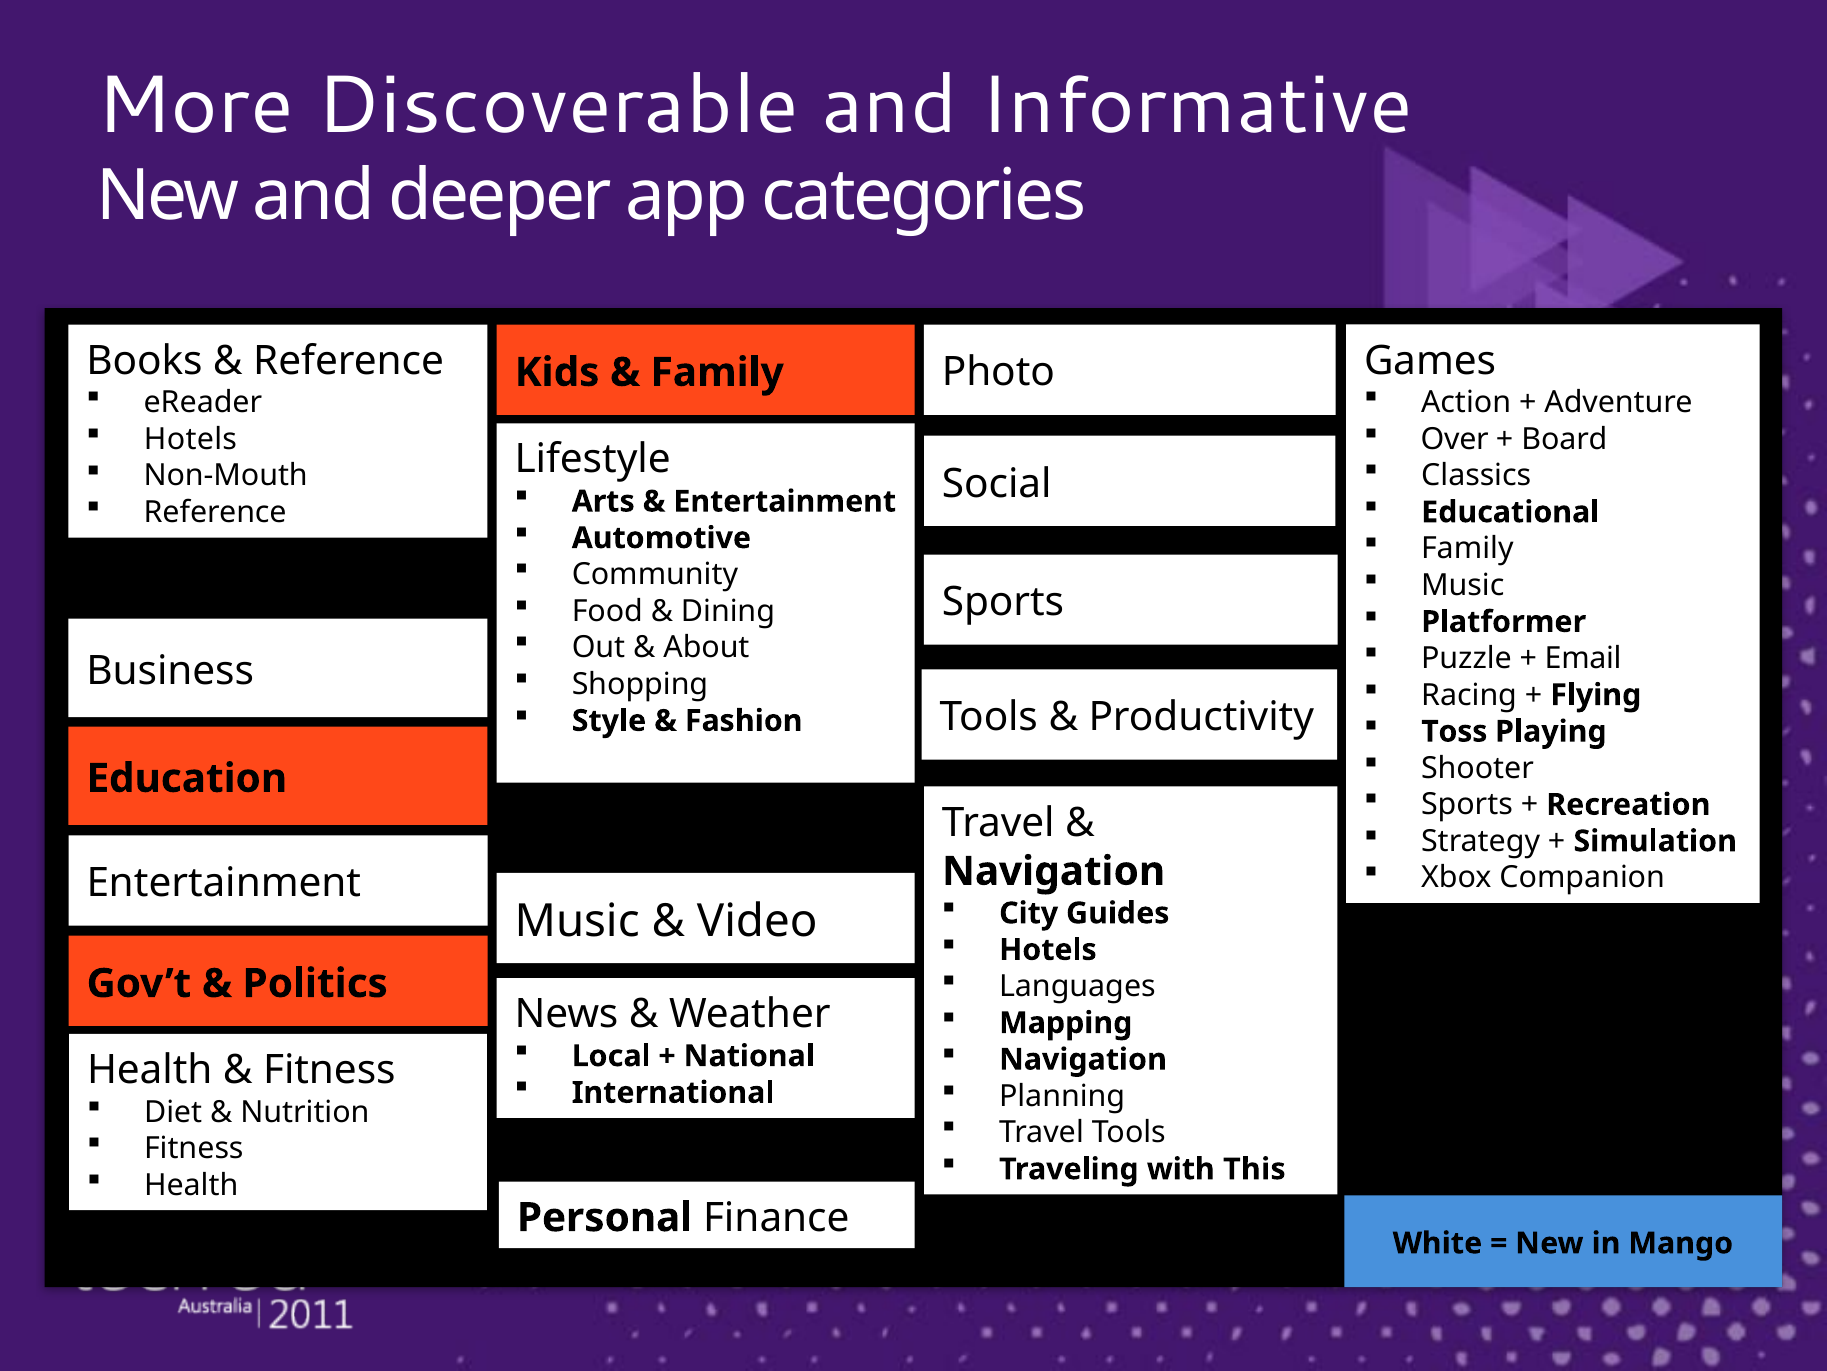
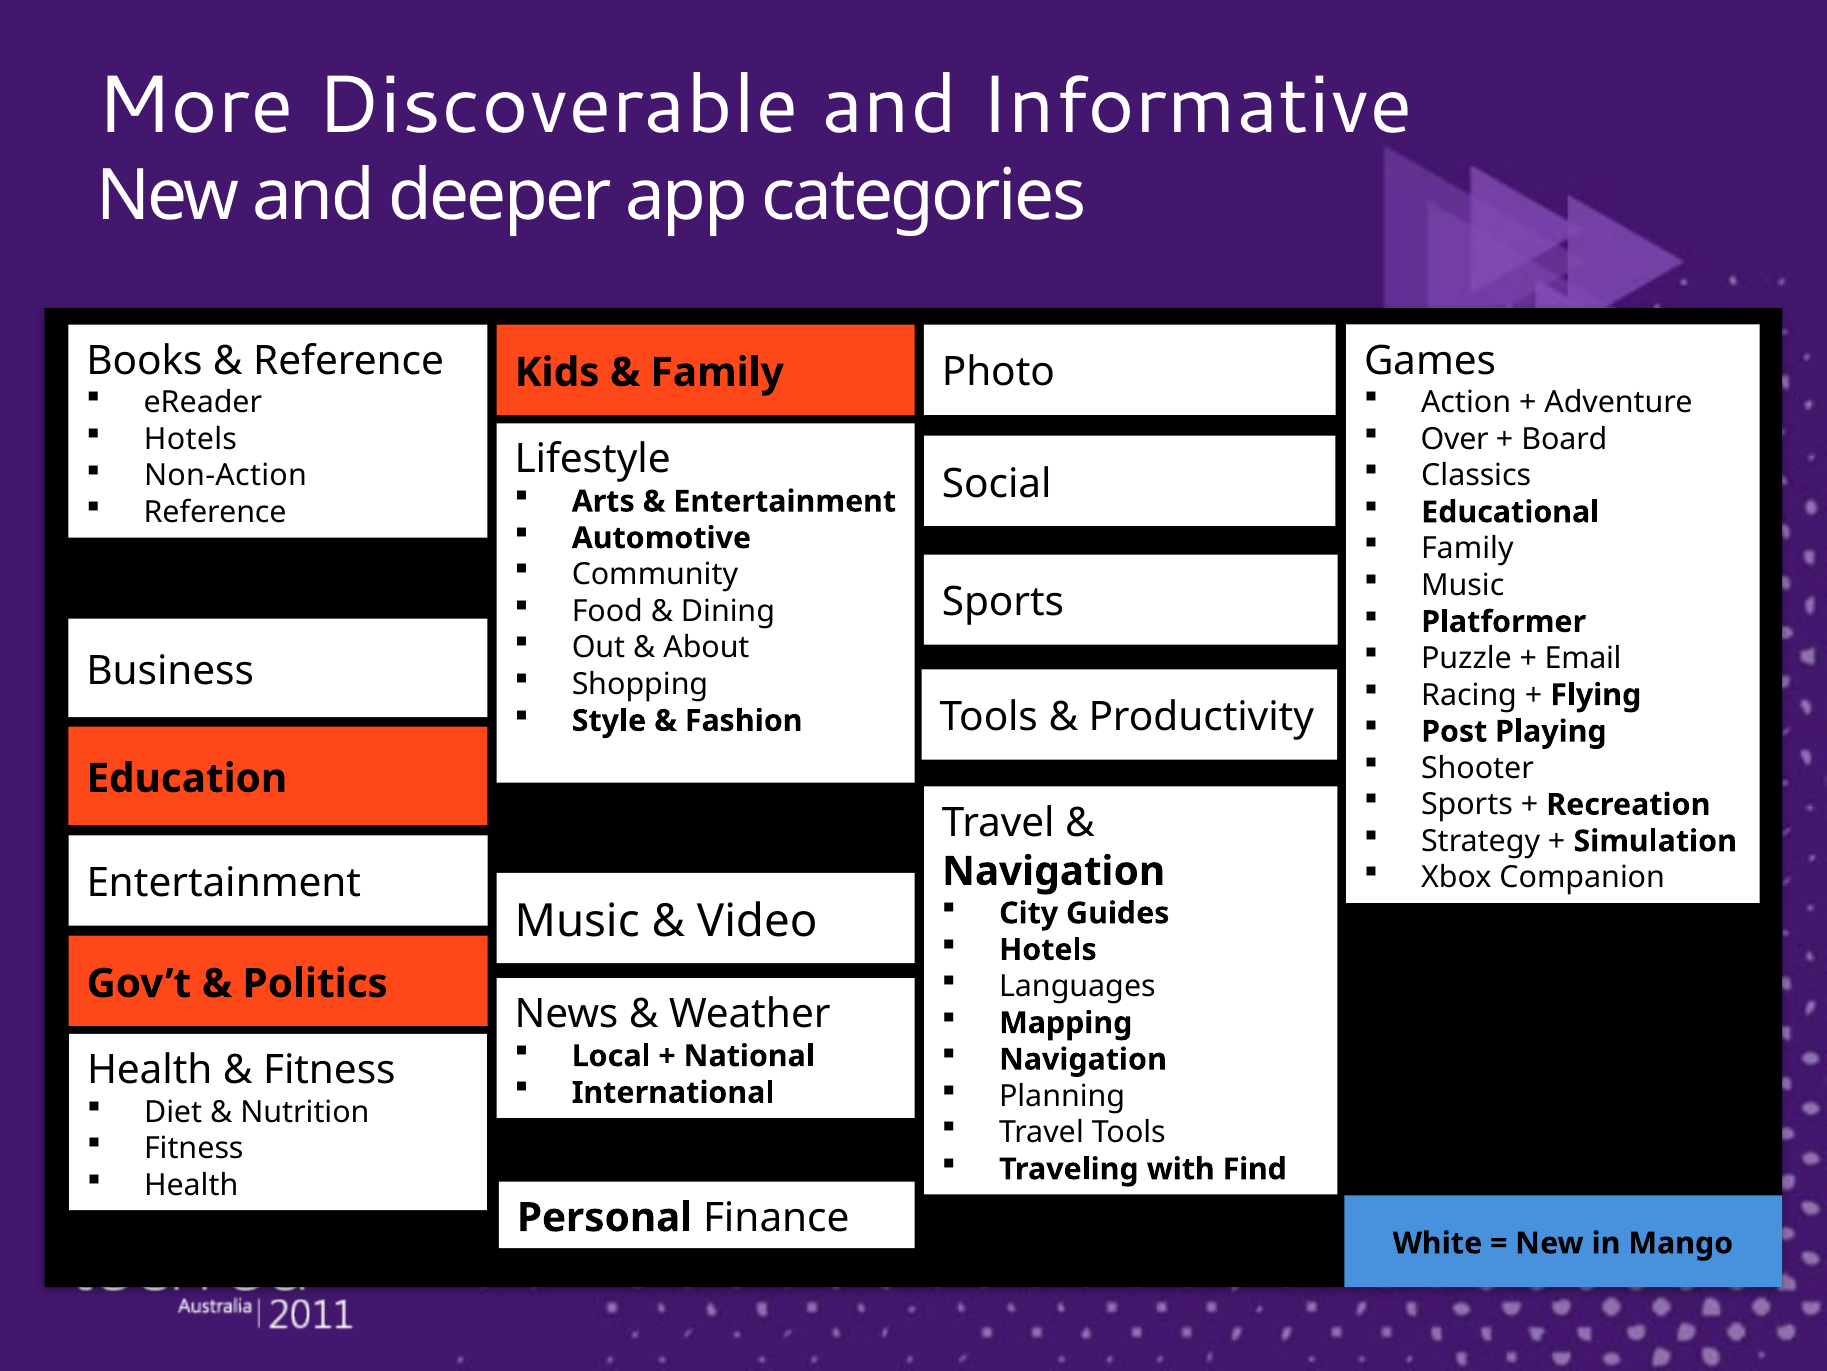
Non-Mouth: Non-Mouth -> Non-Action
Toss: Toss -> Post
This: This -> Find
